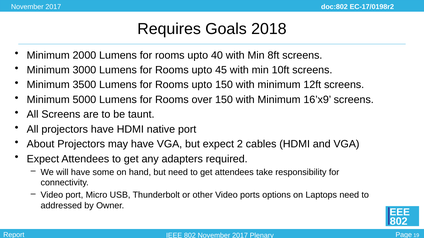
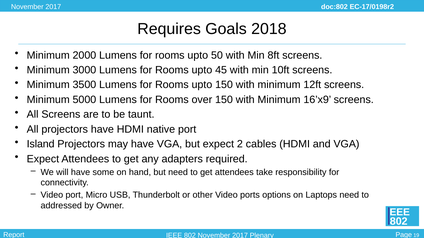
40: 40 -> 50
About: About -> Island
